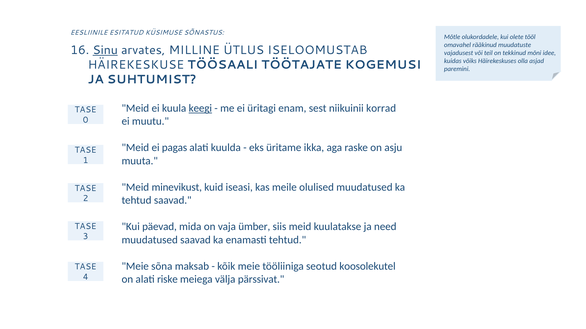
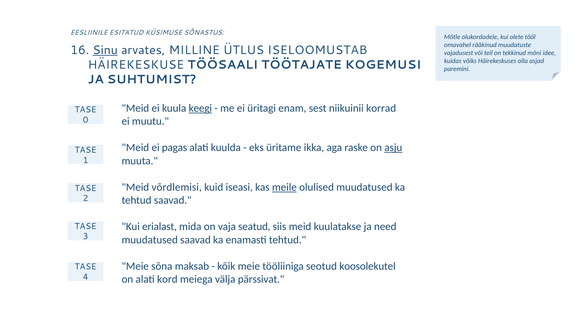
asju underline: none -> present
minevikust: minevikust -> võrdlemisi
meile underline: none -> present
päevad: päevad -> erialast
ümber: ümber -> seatud
riske: riske -> kord
